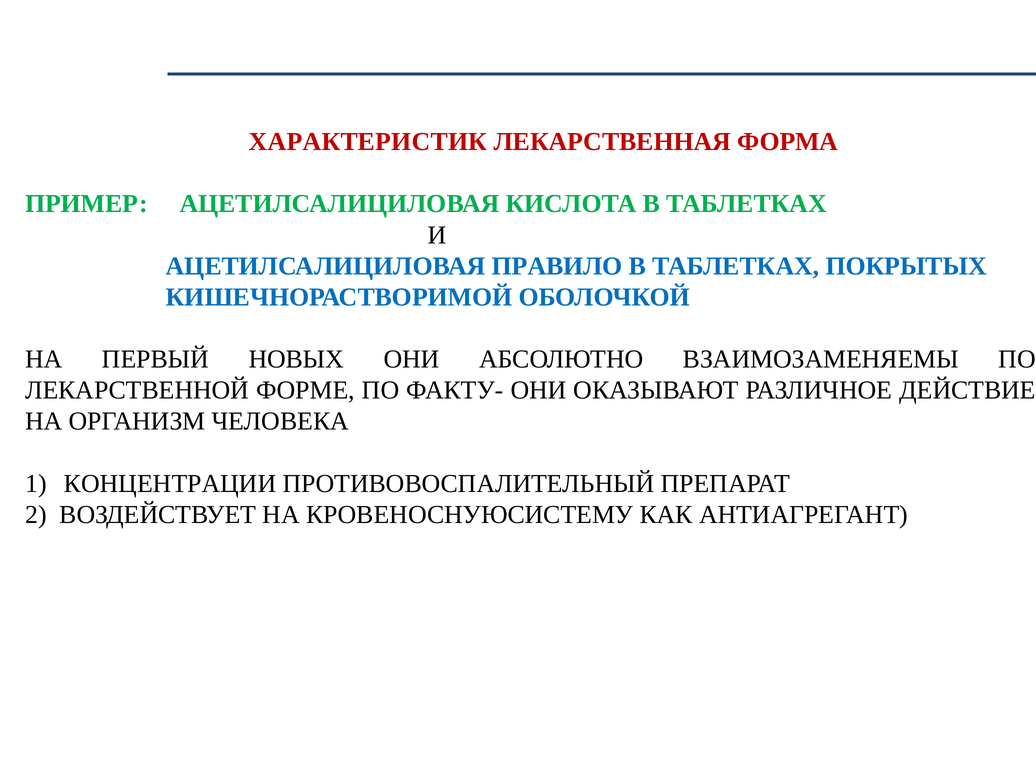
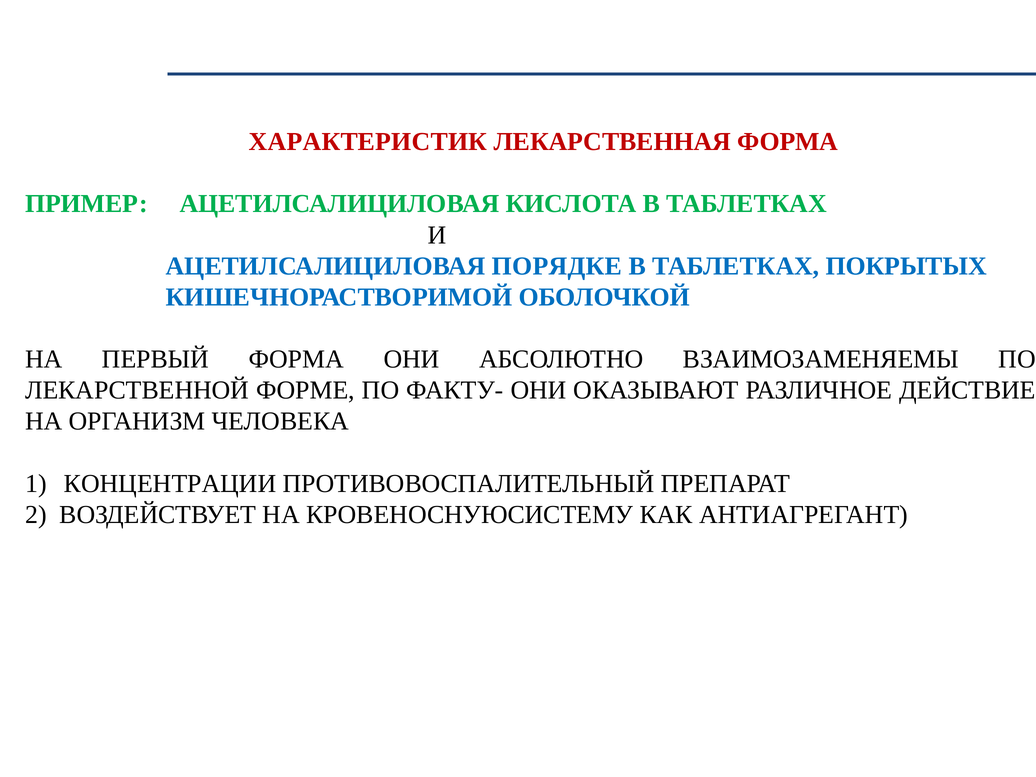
ПРАВИЛО: ПРАВИЛО -> ПОРЯДКЕ
ПЕРВЫЙ НОВЫХ: НОВЫХ -> ФОРМА
